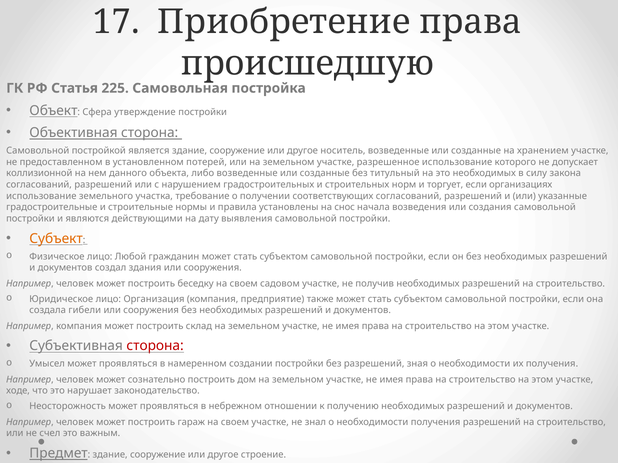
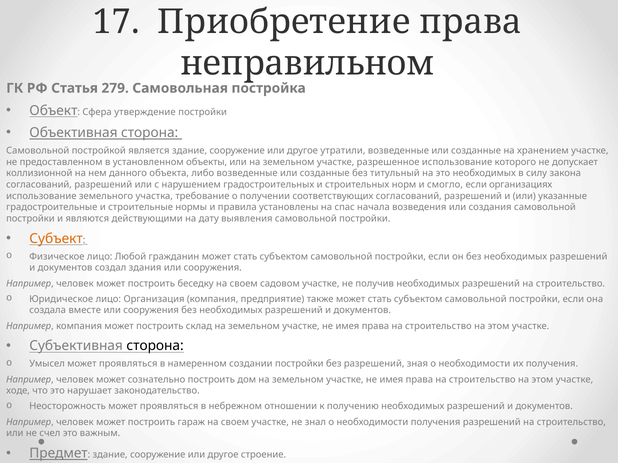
происшедшую: происшедшую -> неправильном
225: 225 -> 279
носитель: носитель -> утратили
потерей: потерей -> объекты
торгует: торгует -> смогло
снос: снос -> спас
гибели: гибели -> вместе
сторона at (155, 346) colour: red -> black
